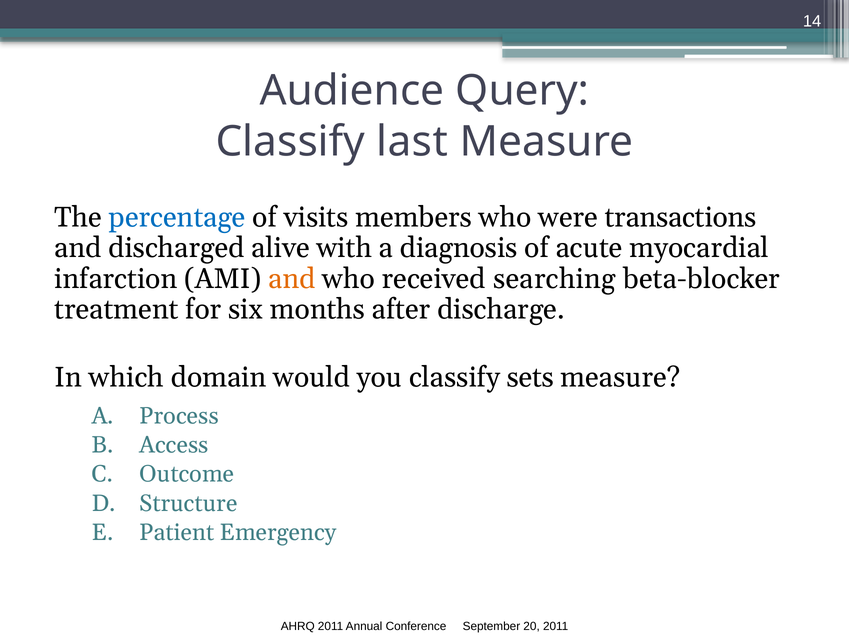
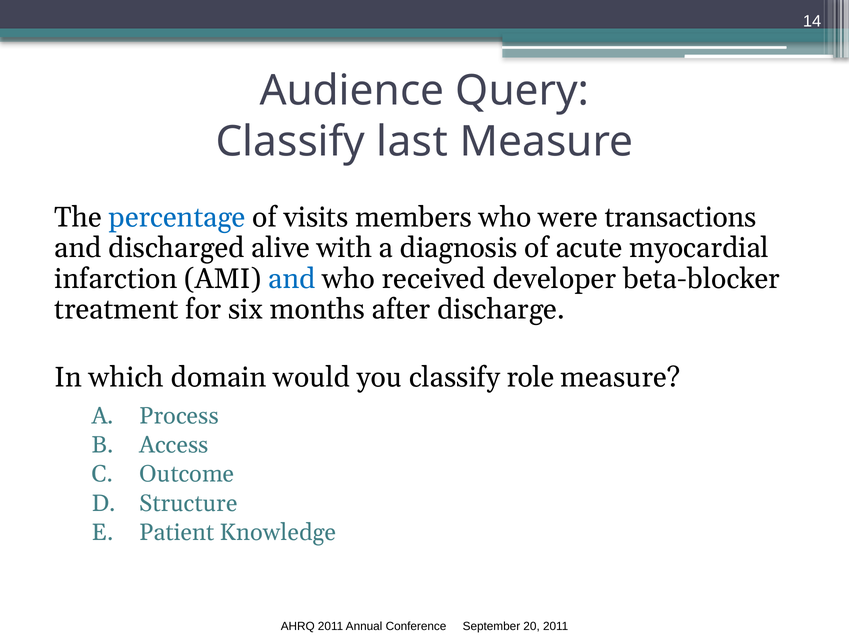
and at (292, 279) colour: orange -> blue
searching: searching -> developer
sets: sets -> role
Emergency: Emergency -> Knowledge
